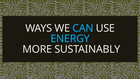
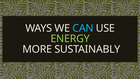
ENERGY colour: light blue -> light green
